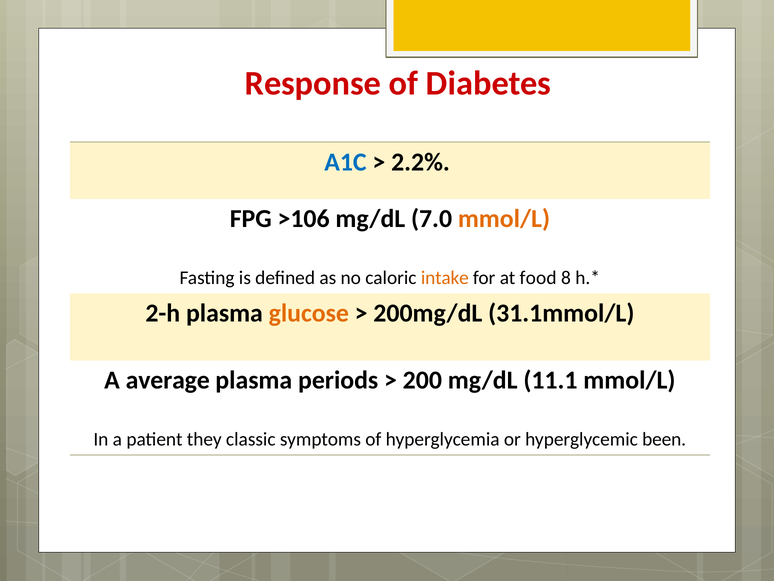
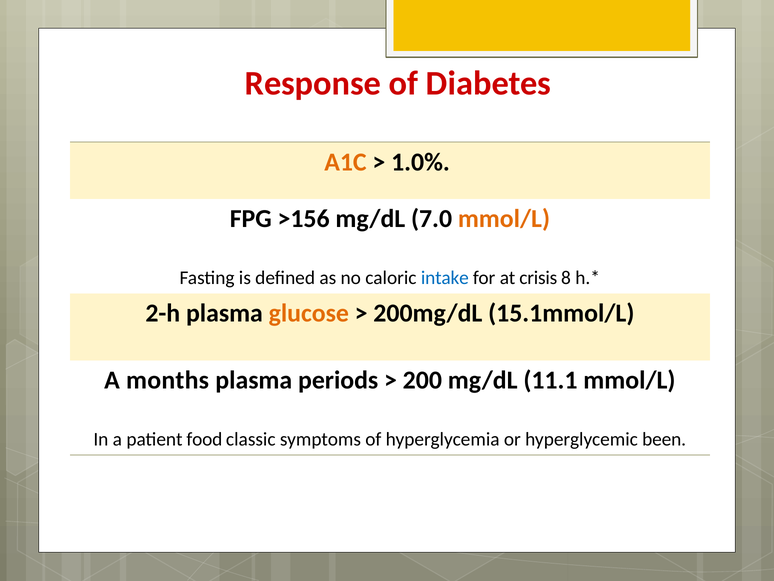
A1C colour: blue -> orange
2.2%: 2.2% -> 1.0%
>106: >106 -> >156
intake colour: orange -> blue
food: food -> crisis
31.1mmol/L: 31.1mmol/L -> 15.1mmol/L
average: average -> months
they: they -> food
